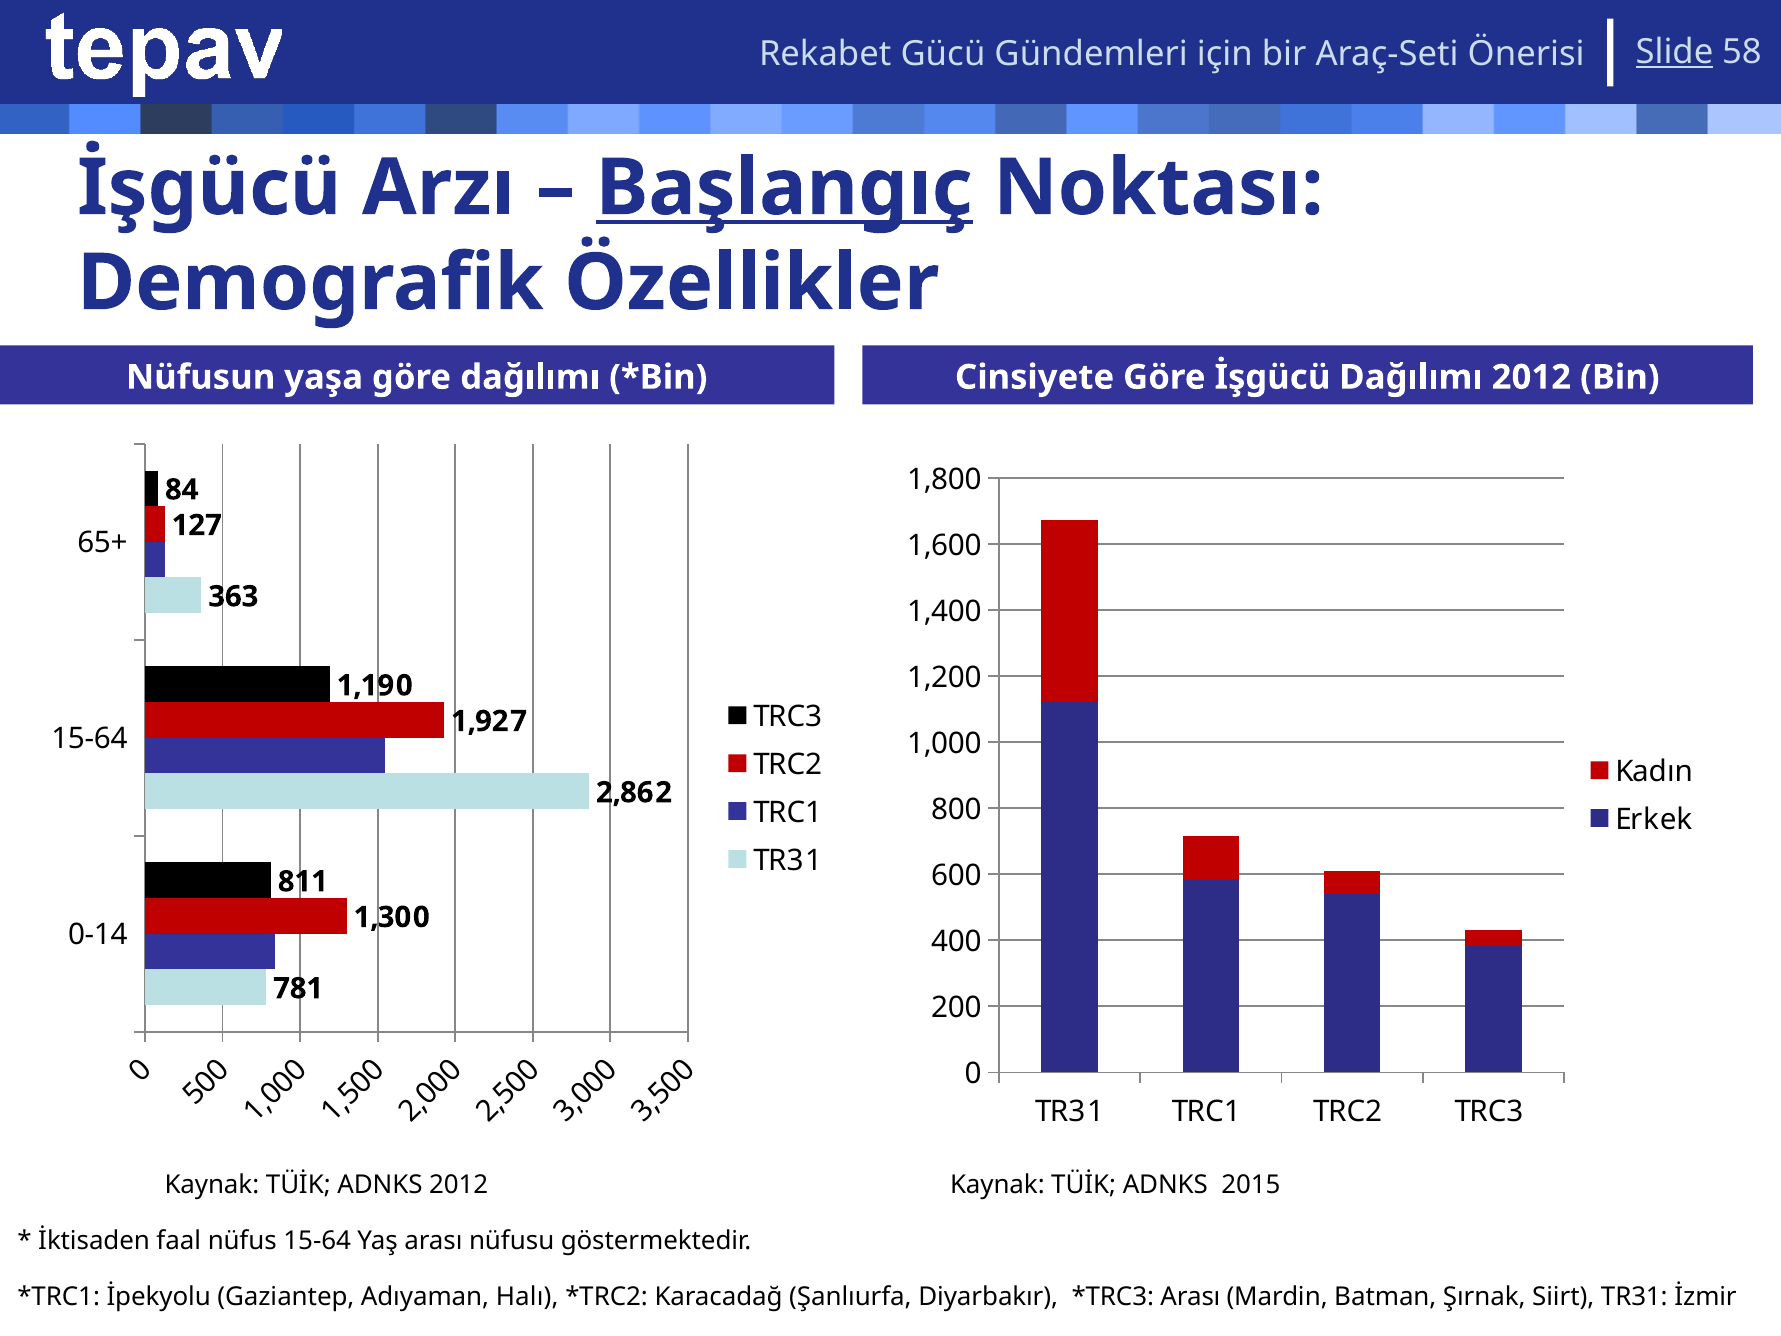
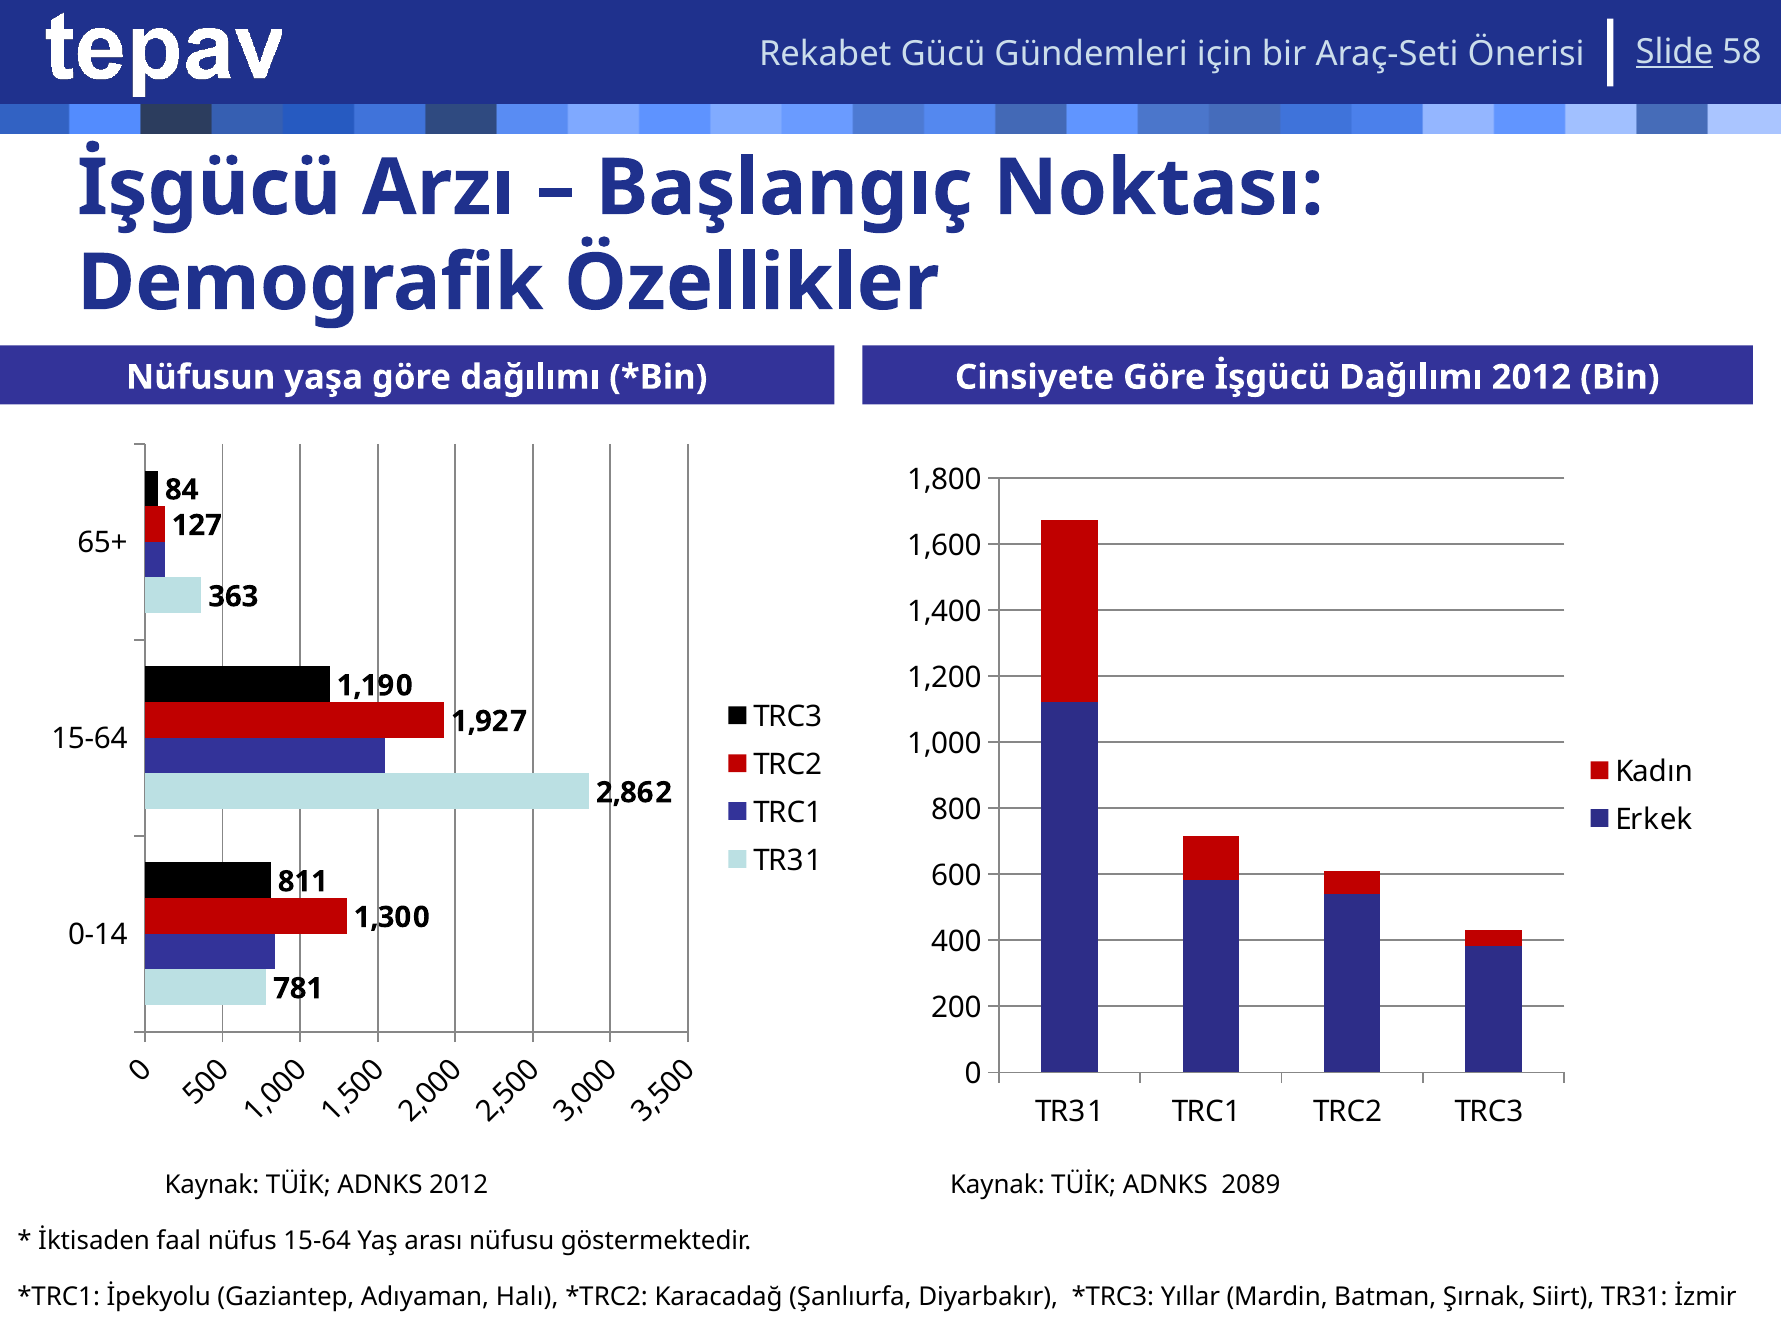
Başlangıç underline: present -> none
2015: 2015 -> 2089
Arası at (1190, 1297): Arası -> Yıllar
